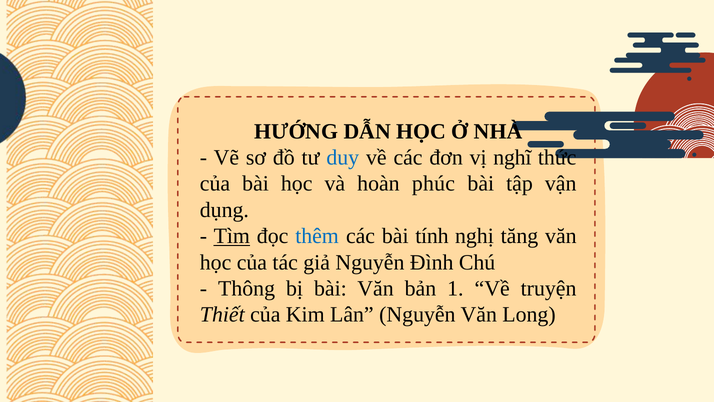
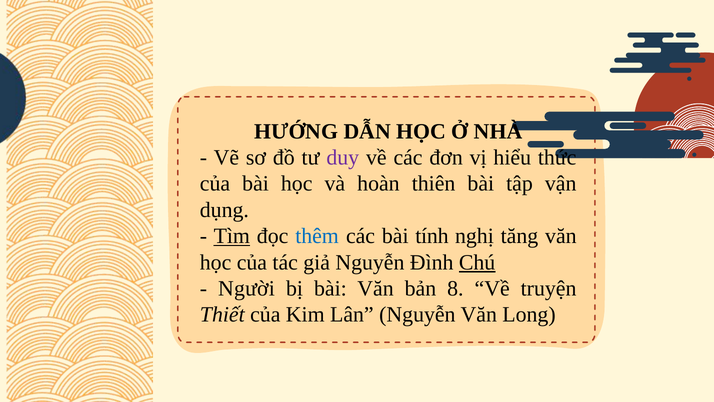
duy colour: blue -> purple
nghĩ: nghĩ -> hiểu
phúc: phúc -> thiên
Chú underline: none -> present
Thông: Thông -> Người
1: 1 -> 8
